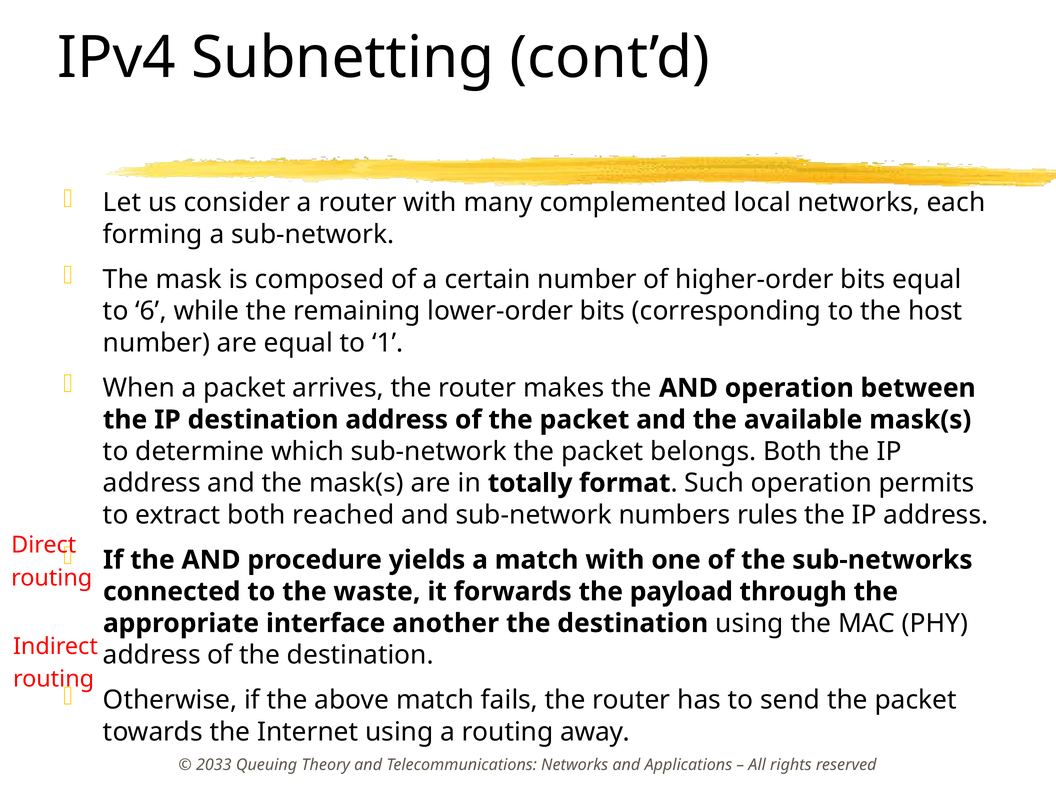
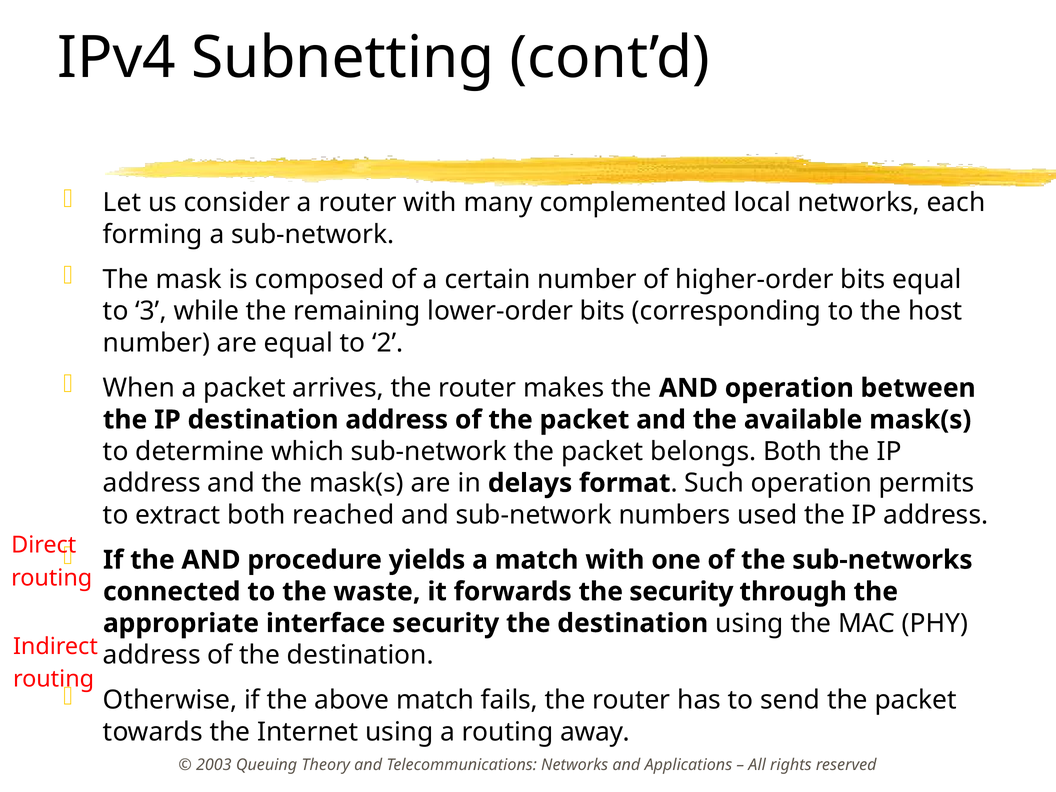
6: 6 -> 3
1: 1 -> 2
totally: totally -> delays
rules: rules -> used
the payload: payload -> security
interface another: another -> security
2033: 2033 -> 2003
